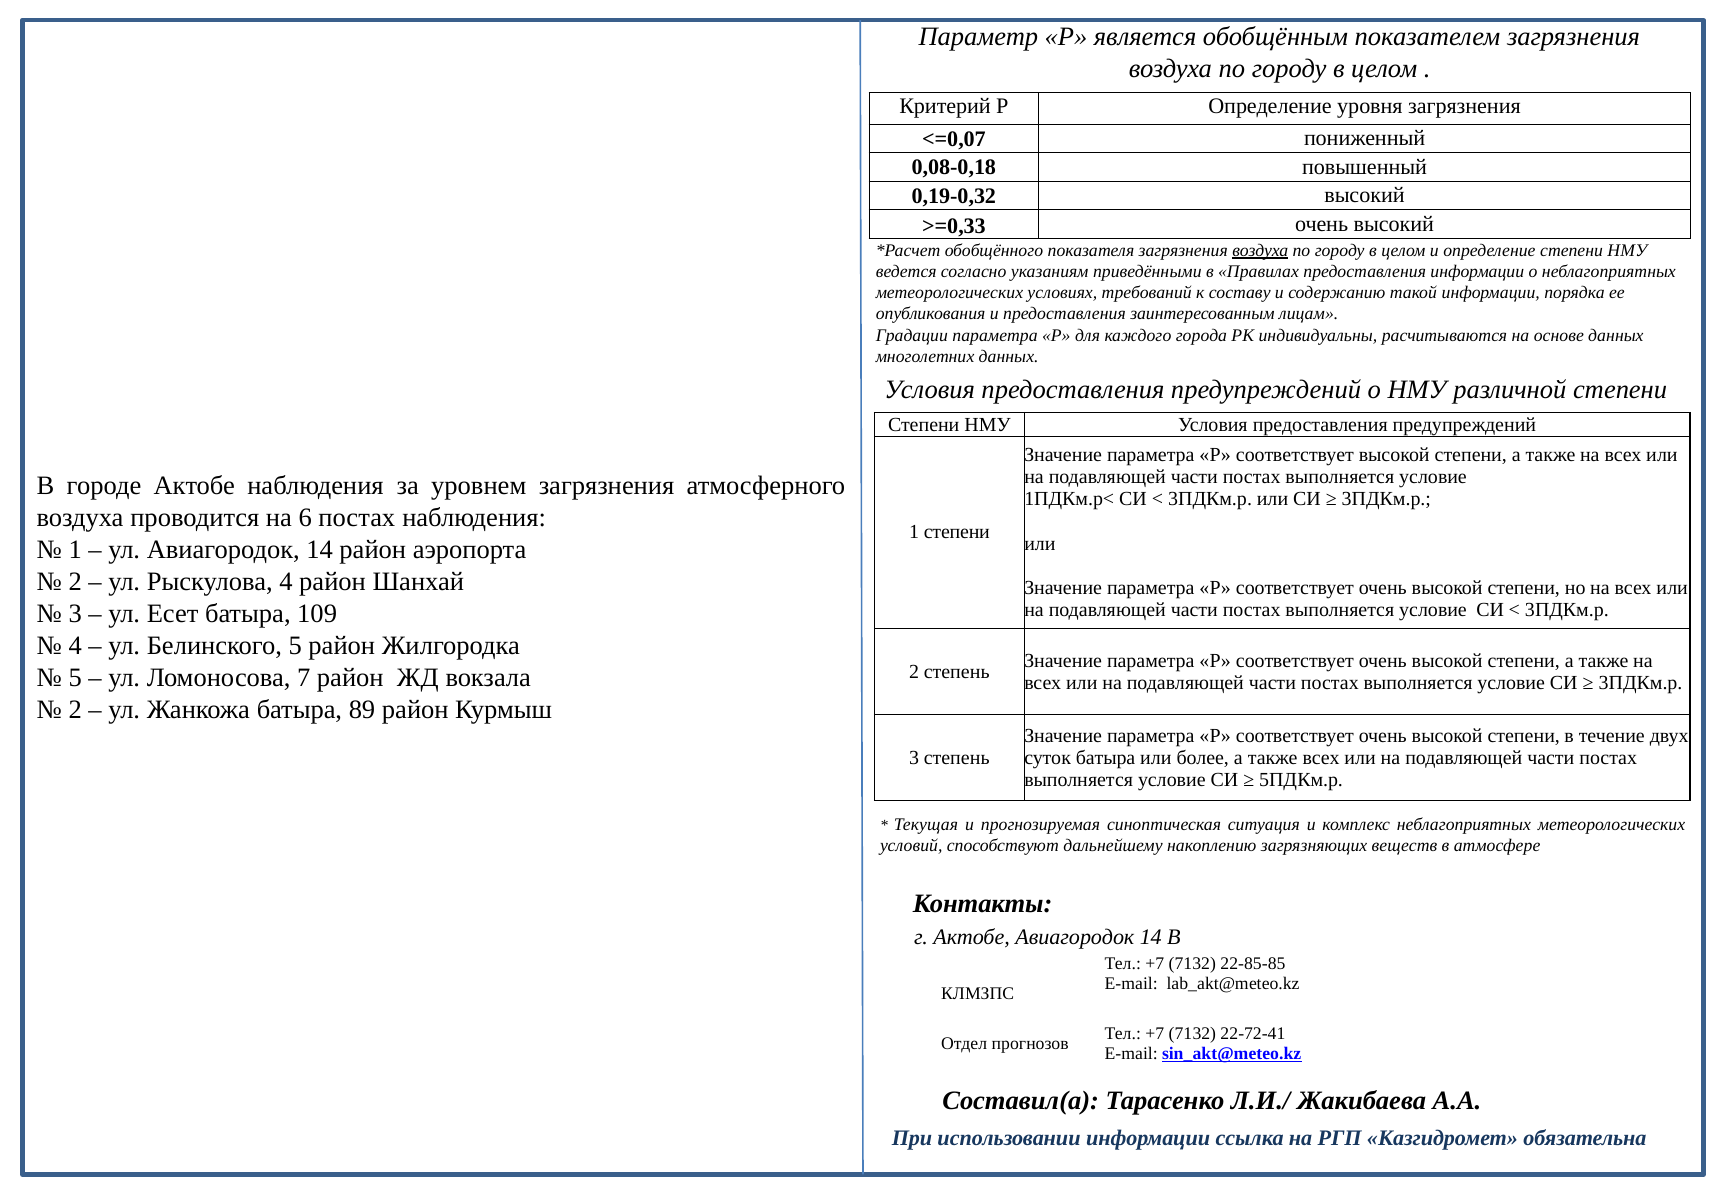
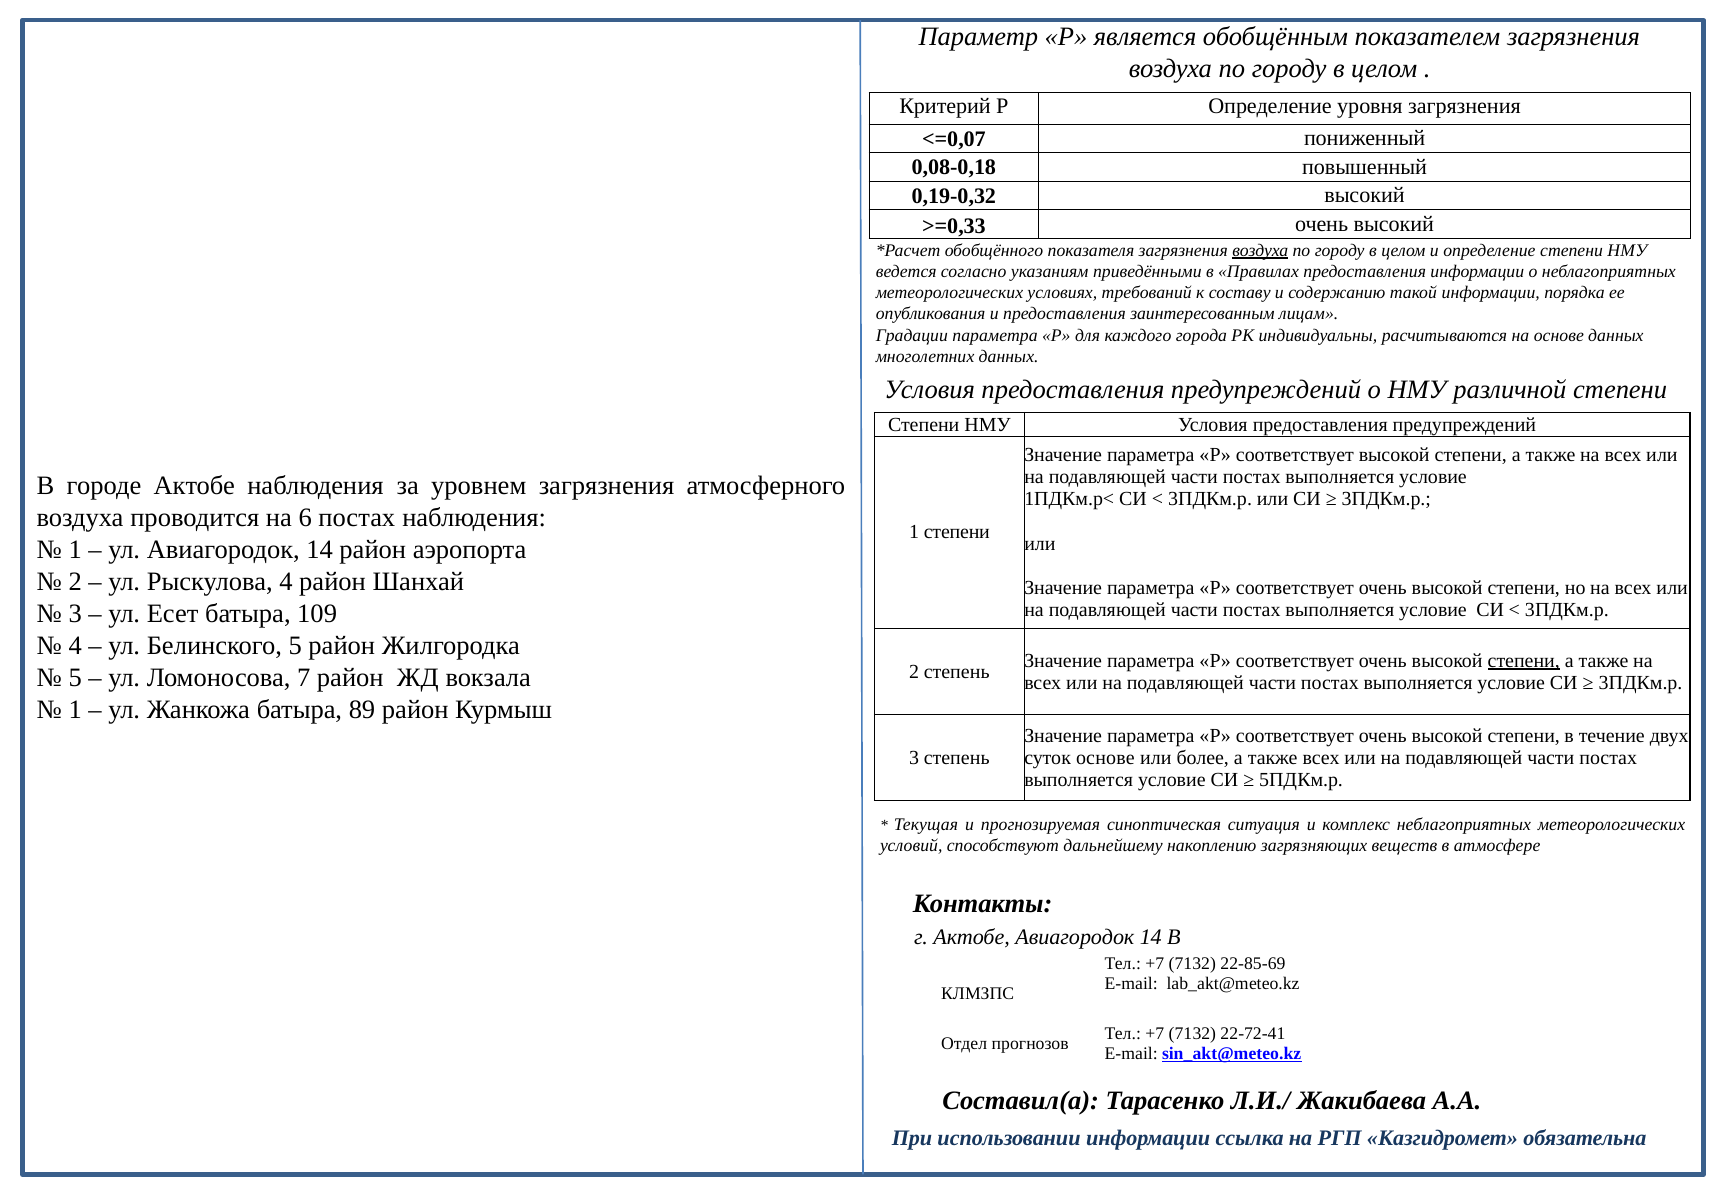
степени at (1524, 660) underline: none -> present
2 at (75, 709): 2 -> 1
суток батыра: батыра -> основе
22-85-85: 22-85-85 -> 22-85-69
